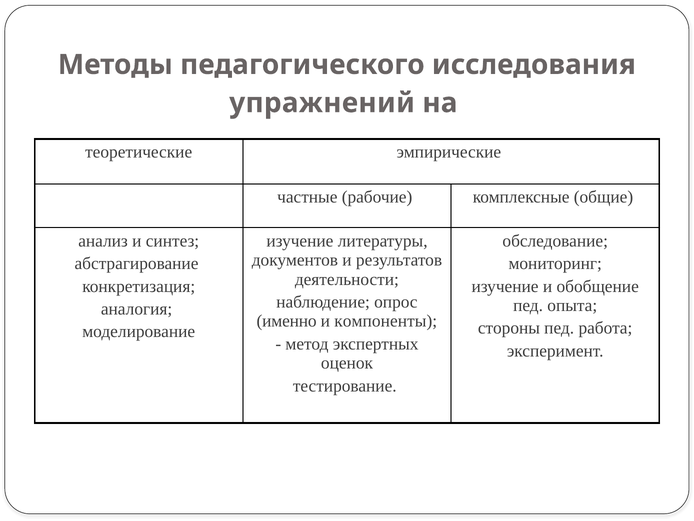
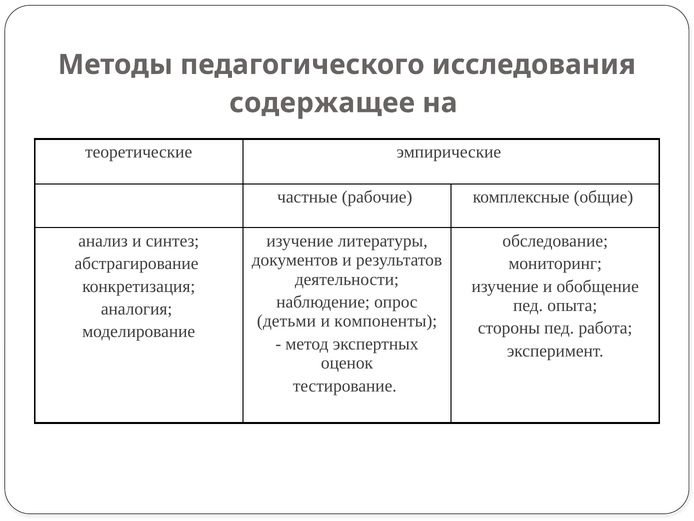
упражнений: упражнений -> содержащее
именно: именно -> детьми
